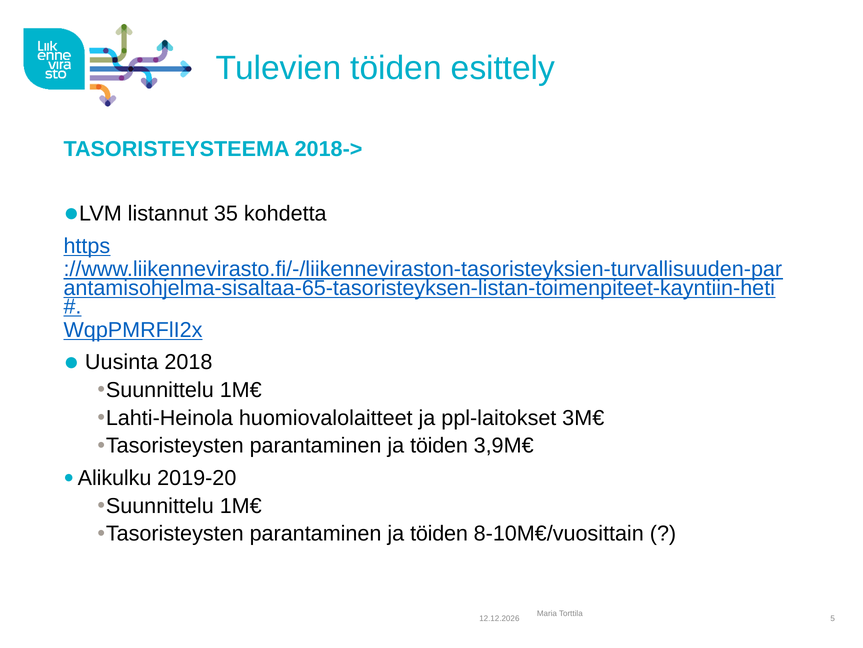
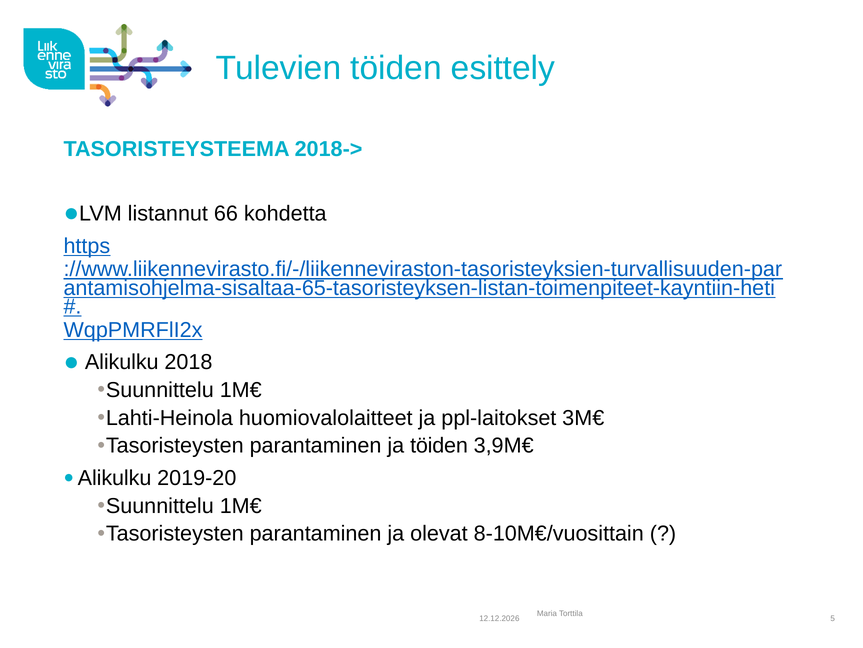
35: 35 -> 66
Uusinta at (122, 362): Uusinta -> Alikulku
töiden at (439, 533): töiden -> olevat
